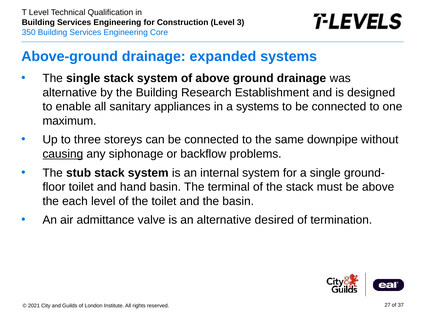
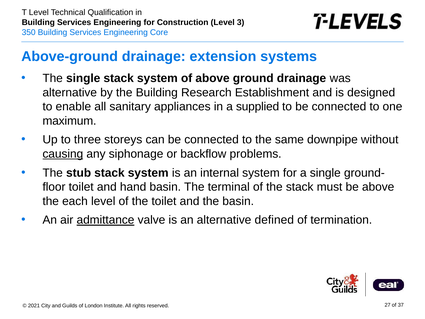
expanded: expanded -> extension
a systems: systems -> supplied
admittance underline: none -> present
desired: desired -> defined
